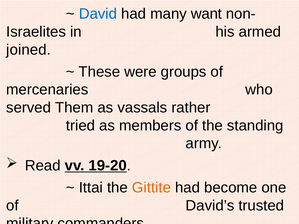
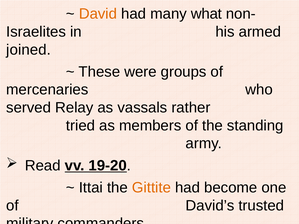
David colour: blue -> orange
want: want -> what
Them: Them -> Relay
